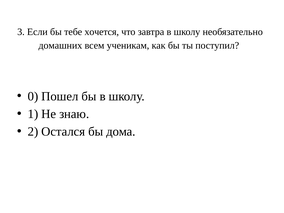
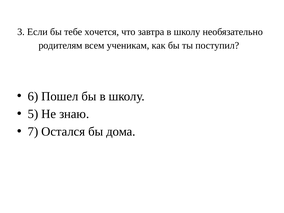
домашних: домашних -> родителям
0: 0 -> 6
1: 1 -> 5
2: 2 -> 7
